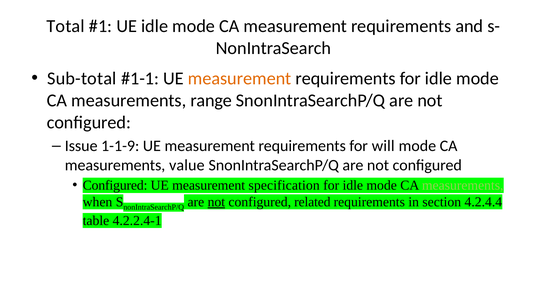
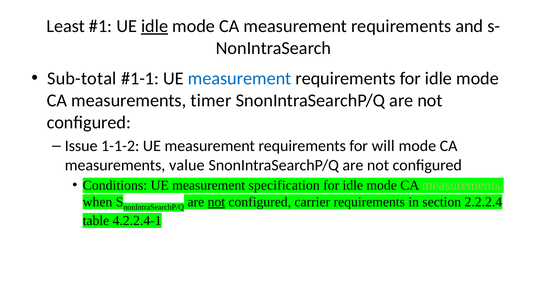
Total: Total -> Least
idle at (155, 26) underline: none -> present
measurement at (240, 79) colour: orange -> blue
range: range -> timer
1-1-9: 1-1-9 -> 1-1-2
Configured at (115, 185): Configured -> Conditions
related: related -> carrier
4.2.4.4: 4.2.4.4 -> 2.2.2.4
